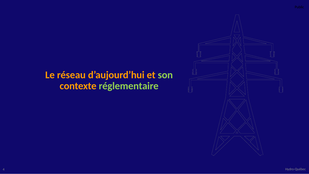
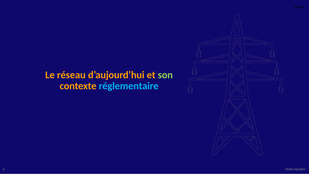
réglementaire colour: light green -> light blue
